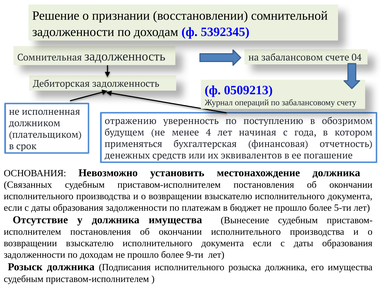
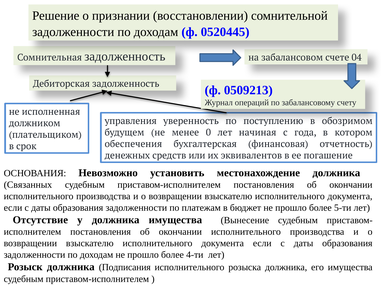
5392345: 5392345 -> 0520445
отражению: отражению -> управления
4: 4 -> 0
применяться: применяться -> обеспечения
9-ти: 9-ти -> 4-ти
